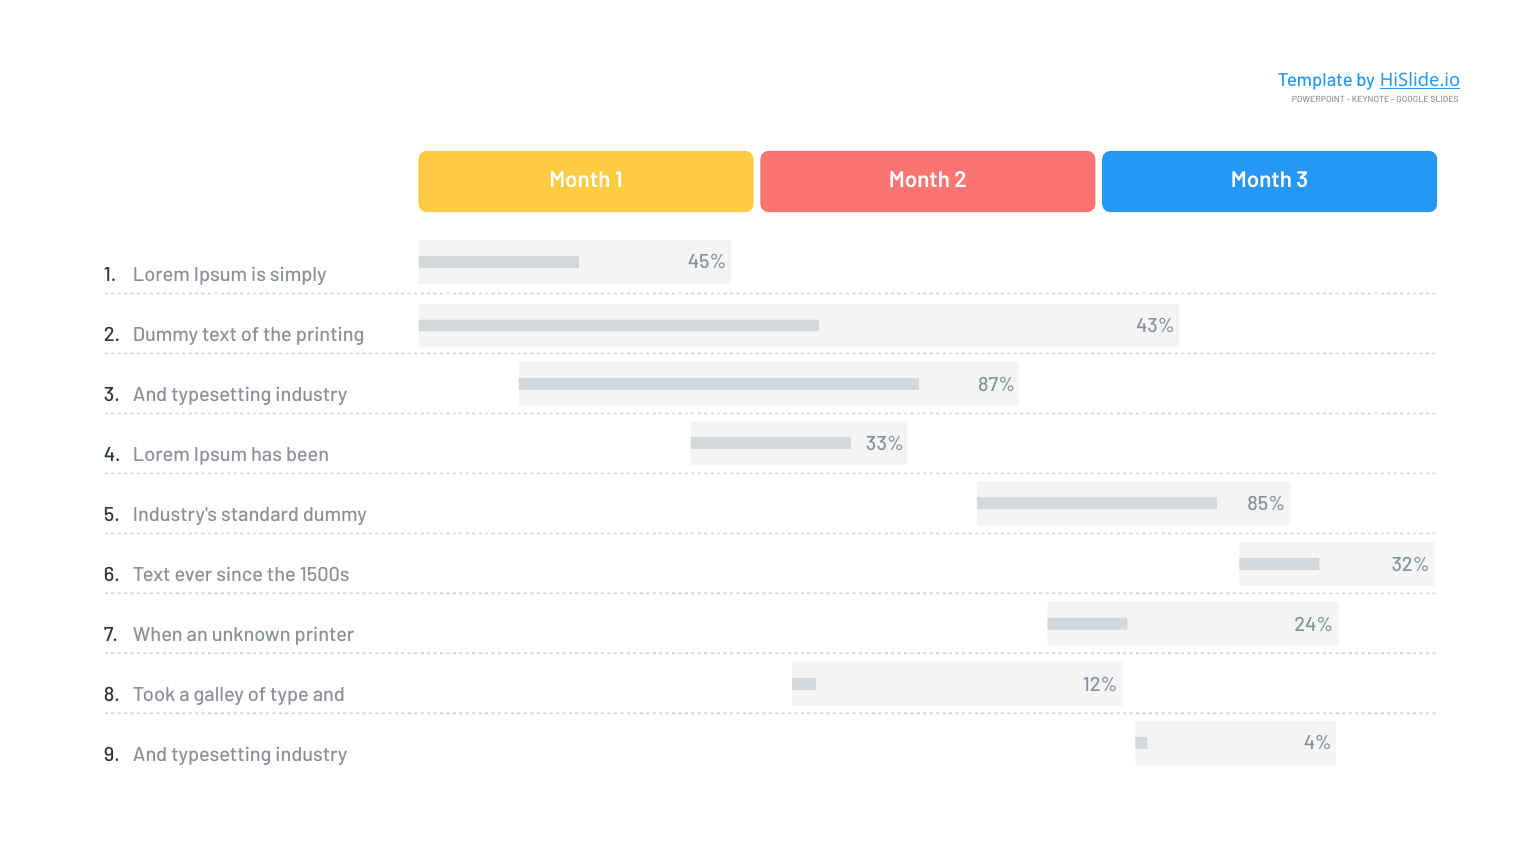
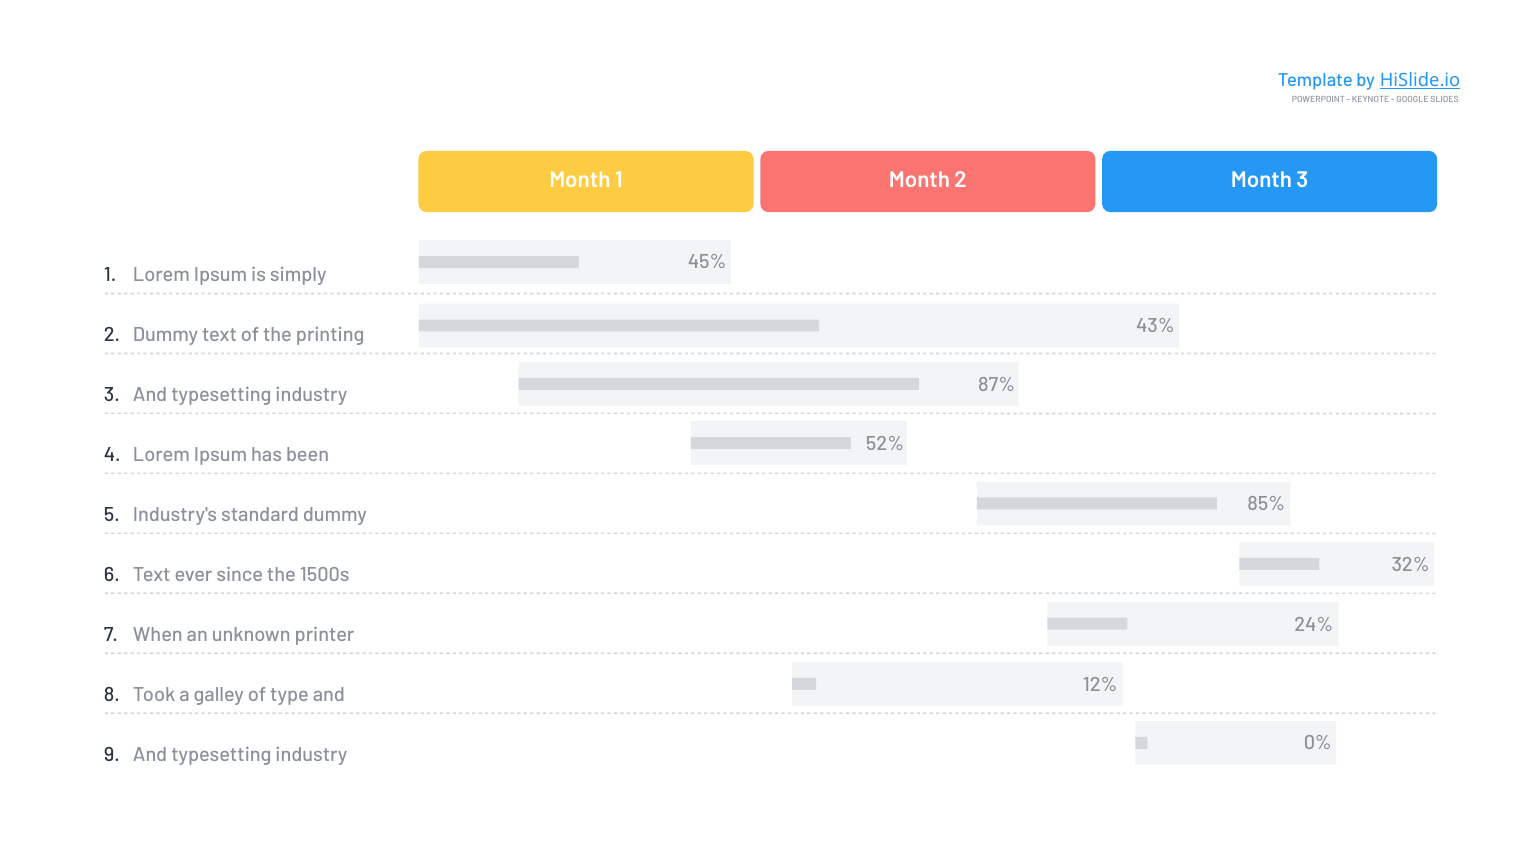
33%: 33% -> 52%
4%: 4% -> 0%
